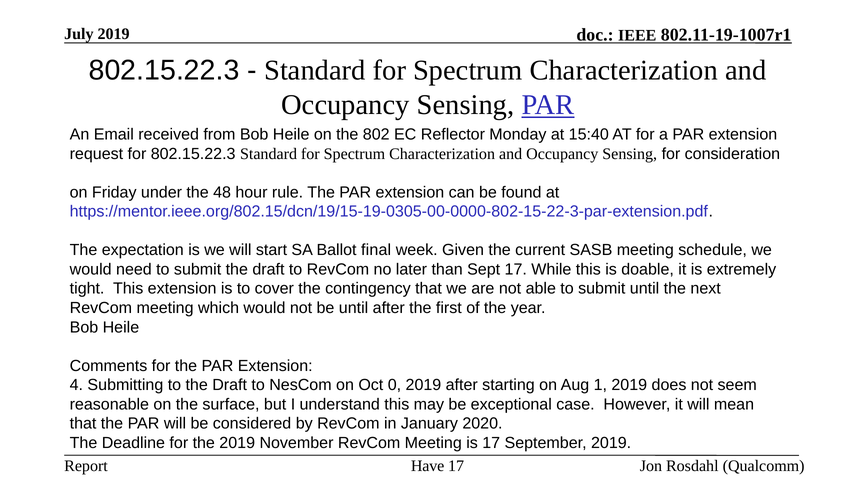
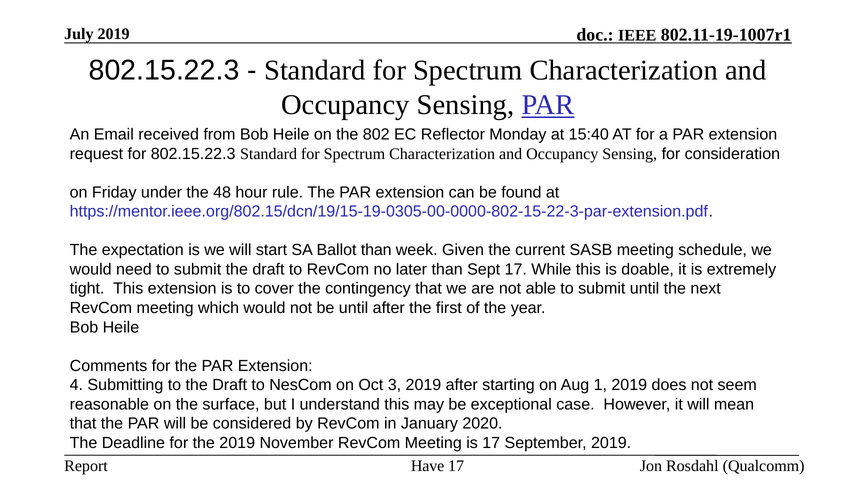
Ballot final: final -> than
0: 0 -> 3
